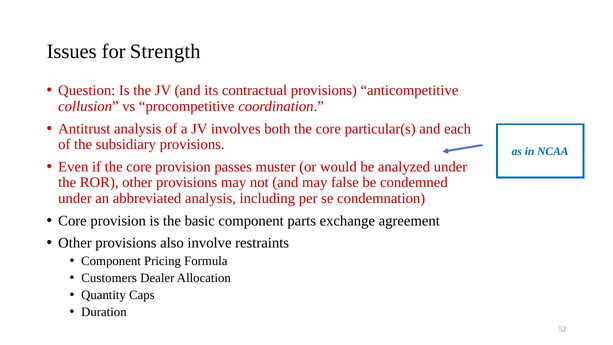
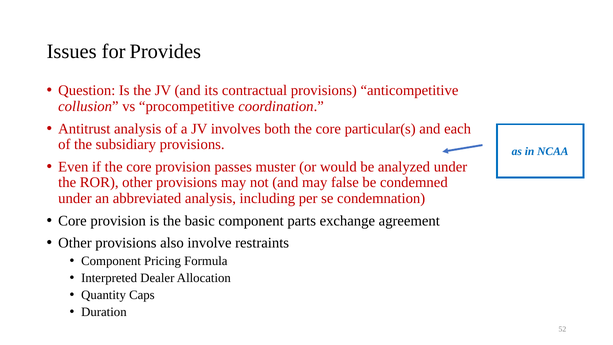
Strength: Strength -> Provides
Customers: Customers -> Interpreted
